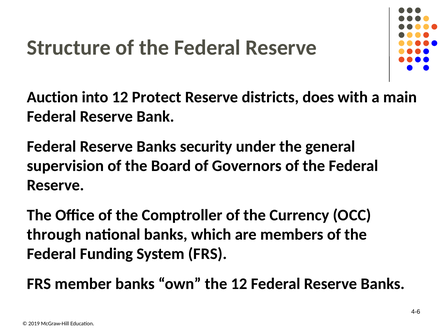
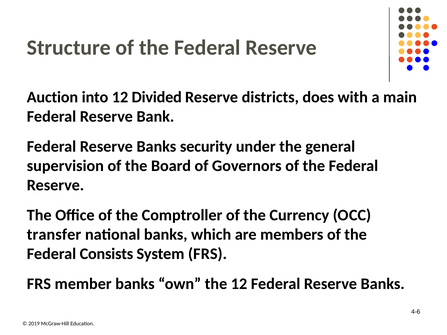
Protect: Protect -> Divided
through: through -> transfer
Funding: Funding -> Consists
